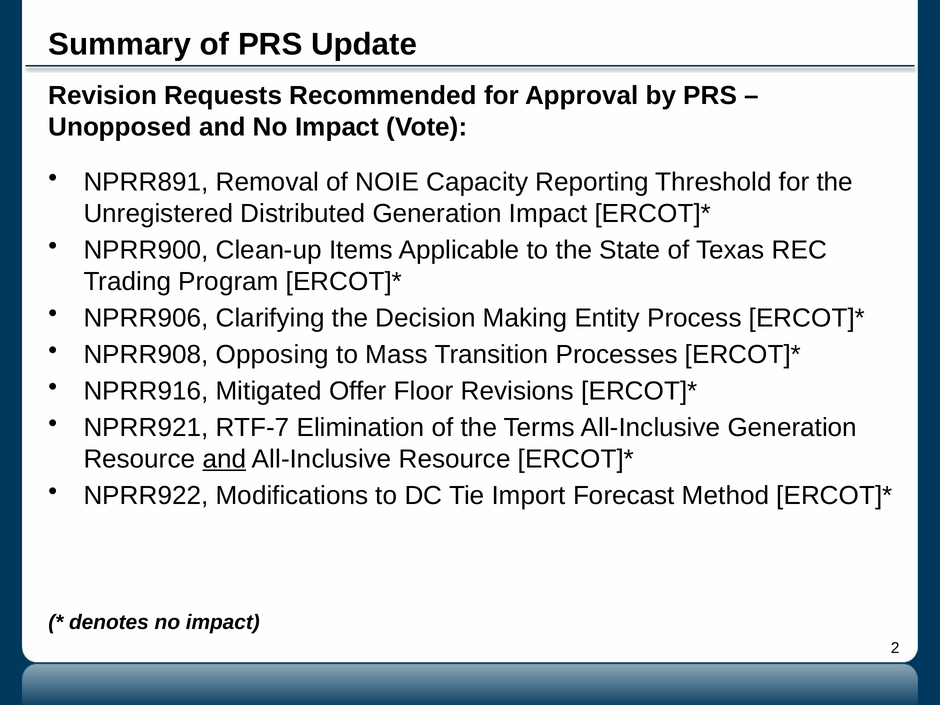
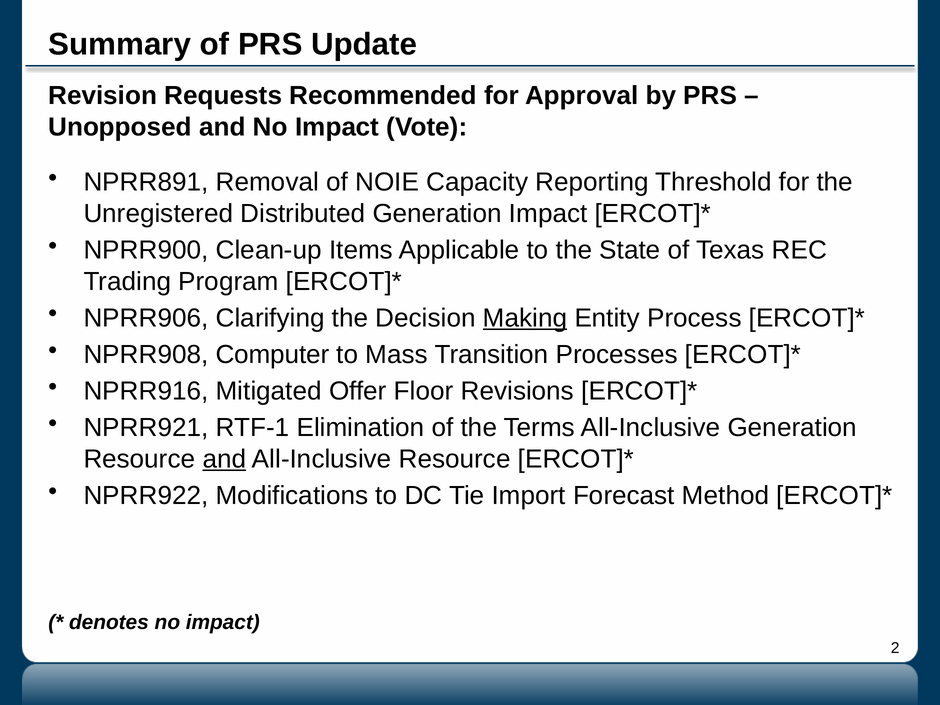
Making underline: none -> present
Opposing: Opposing -> Computer
RTF-7: RTF-7 -> RTF-1
